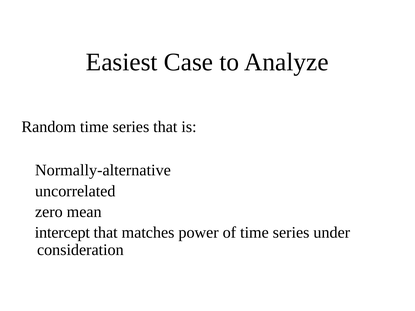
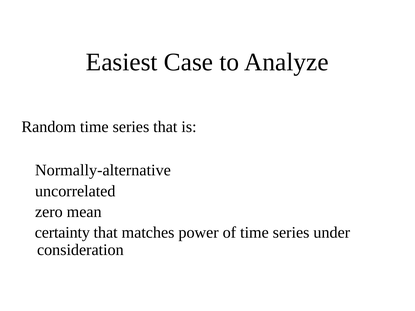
intercept: intercept -> certainty
